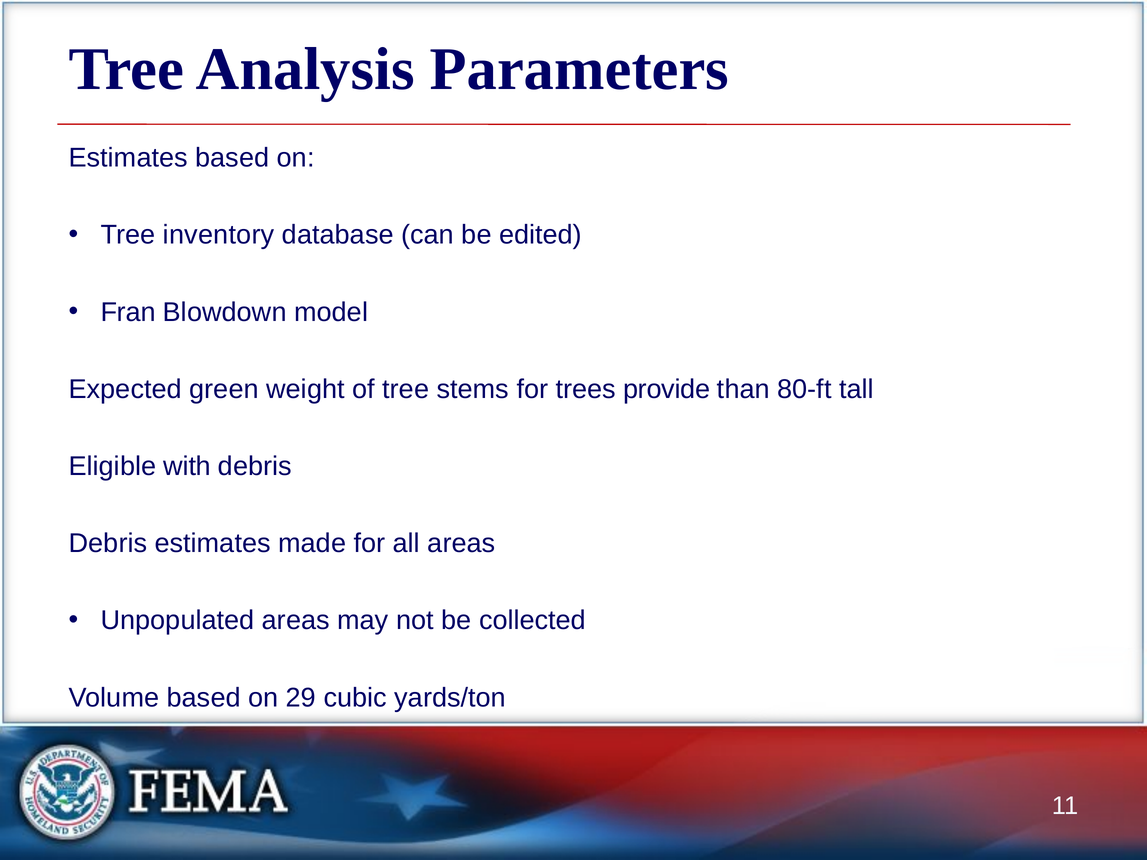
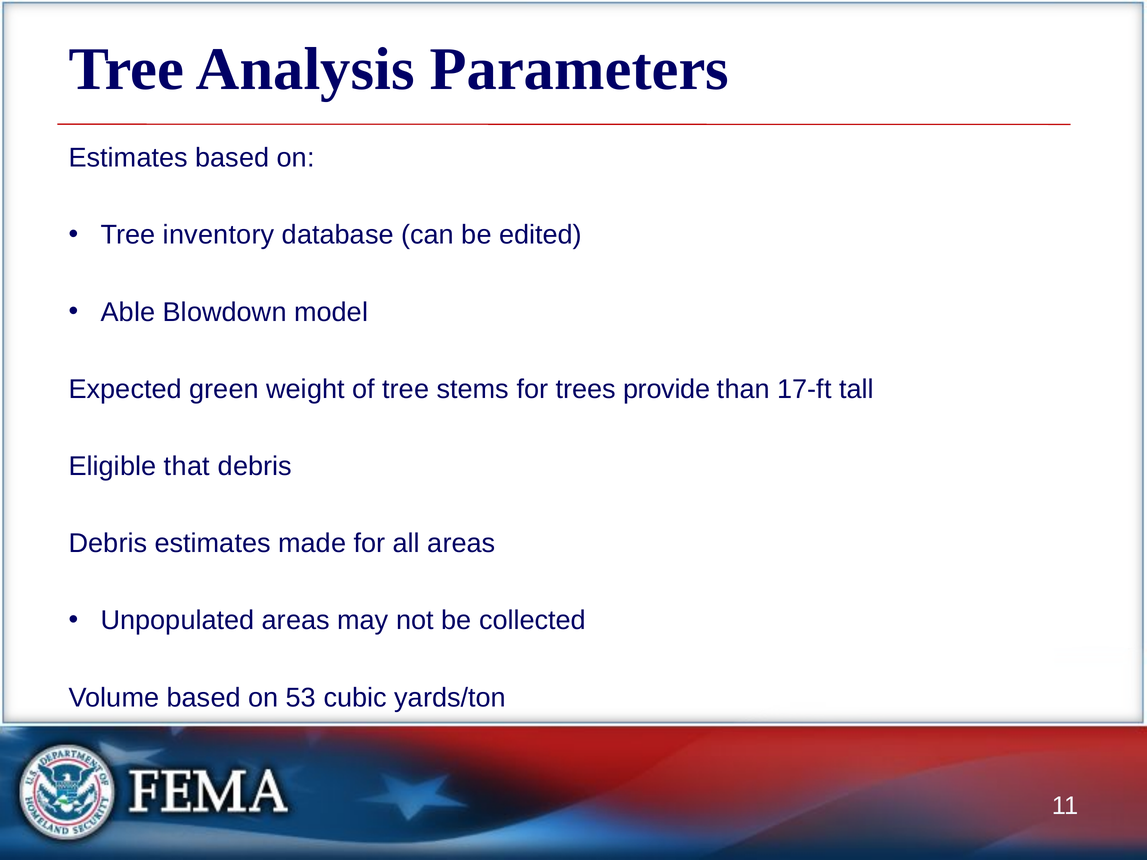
Fran: Fran -> Able
80-ft: 80-ft -> 17-ft
with: with -> that
29: 29 -> 53
